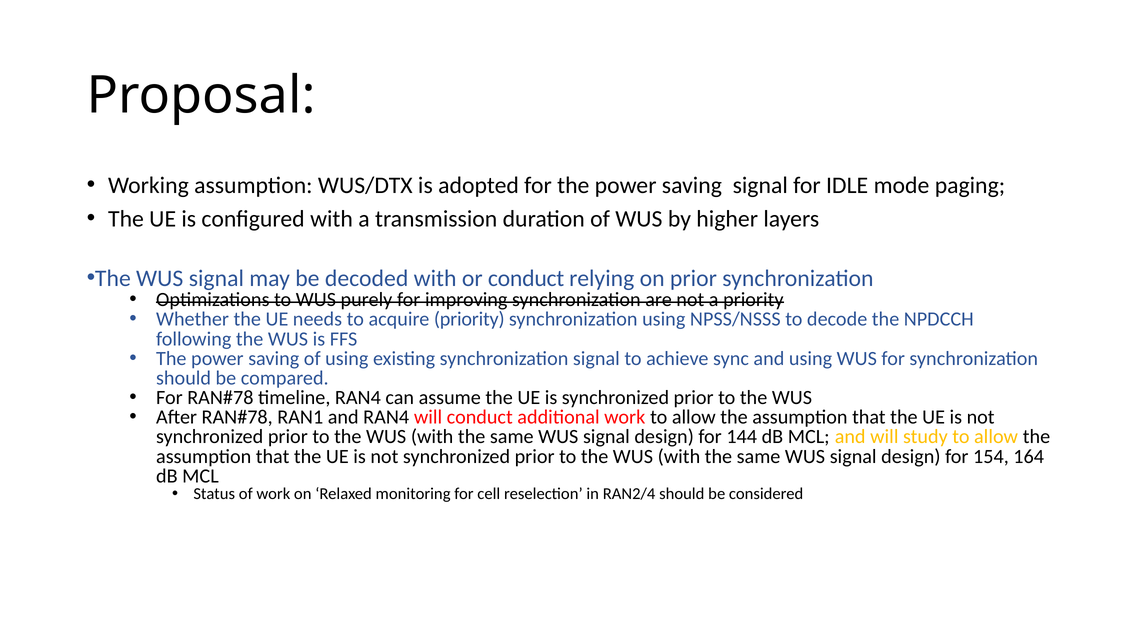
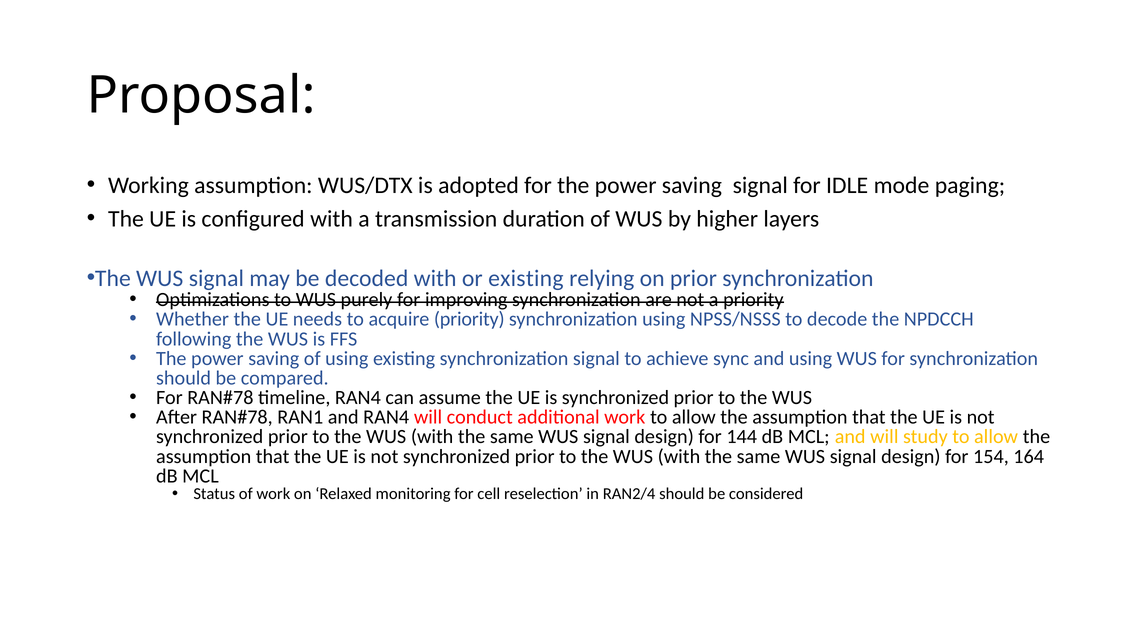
or conduct: conduct -> existing
